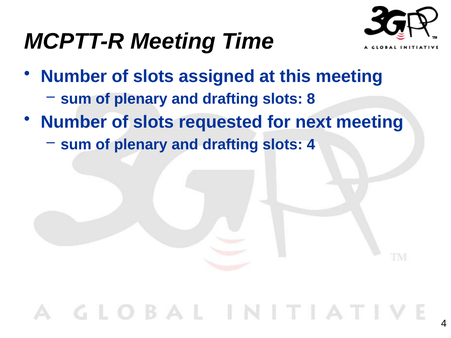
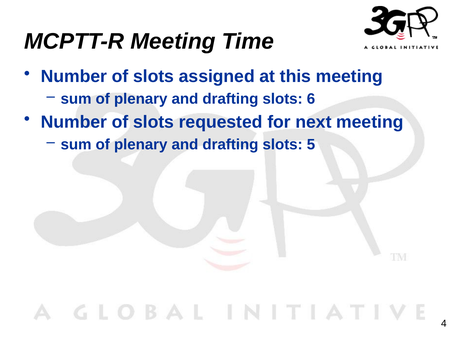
8: 8 -> 6
slots 4: 4 -> 5
